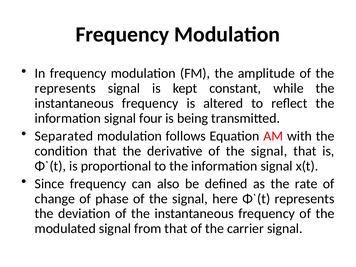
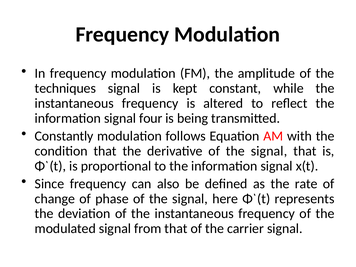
represents at (65, 88): represents -> techniques
Separated: Separated -> Constantly
